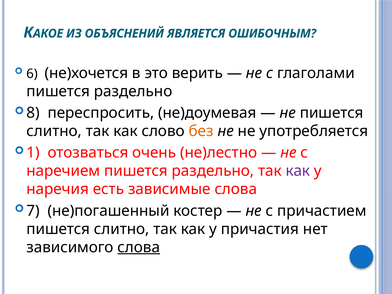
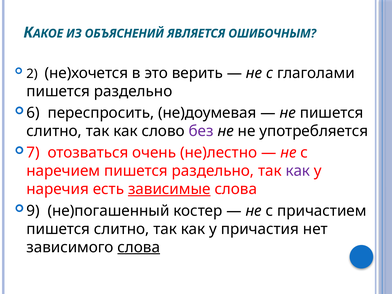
6: 6 -> 2
8: 8 -> 6
без colour: orange -> purple
1: 1 -> 7
зависимые underline: none -> present
7: 7 -> 9
